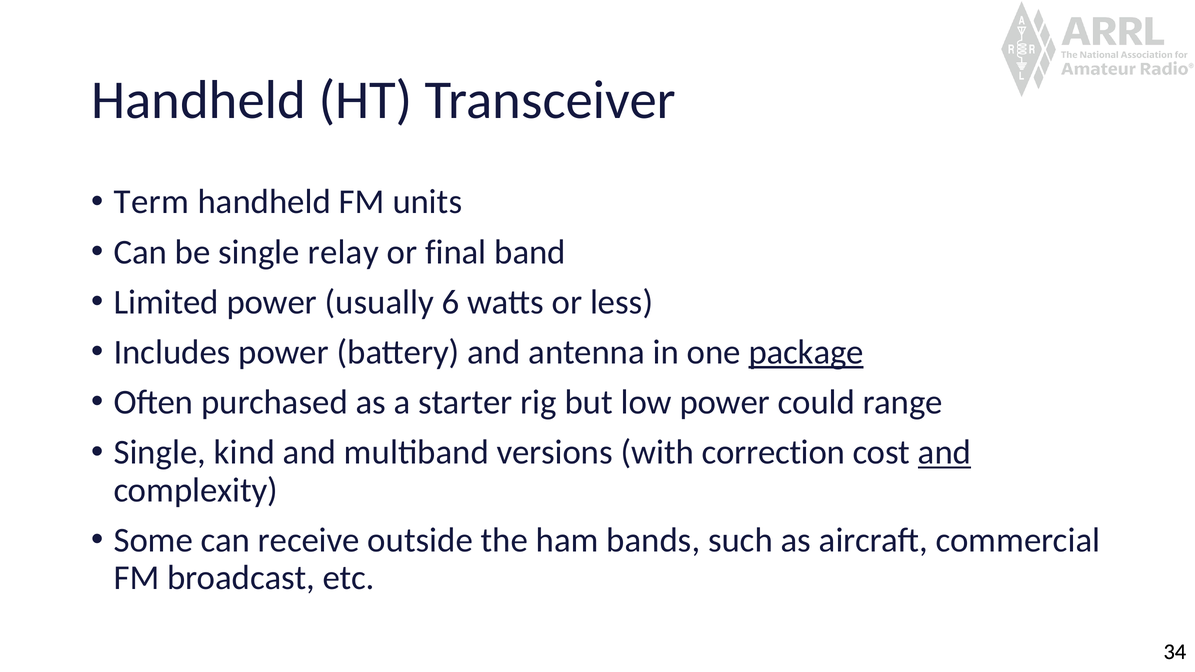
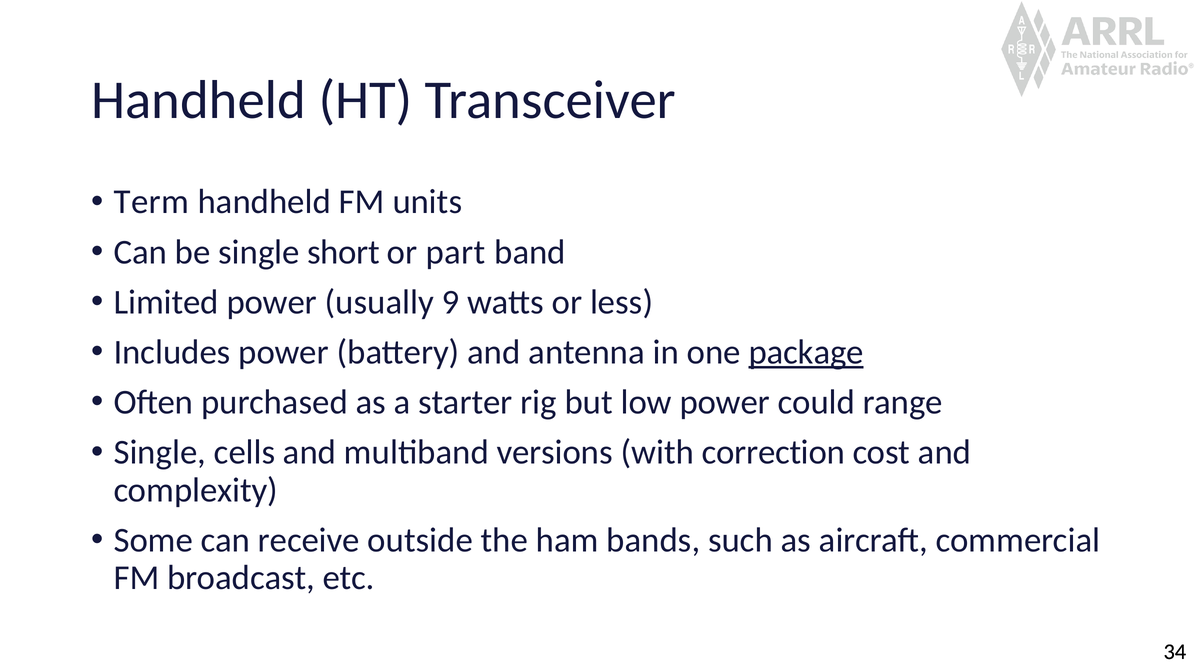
relay: relay -> short
final: final -> part
6: 6 -> 9
kind: kind -> cells
and at (945, 453) underline: present -> none
